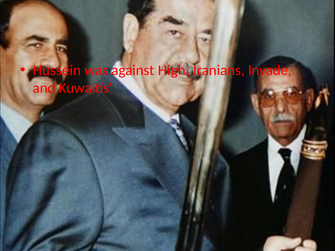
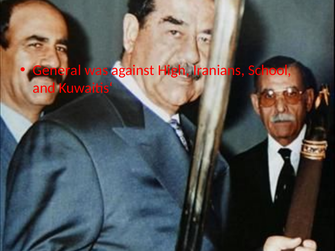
Hussein: Hussein -> General
Invade: Invade -> School
